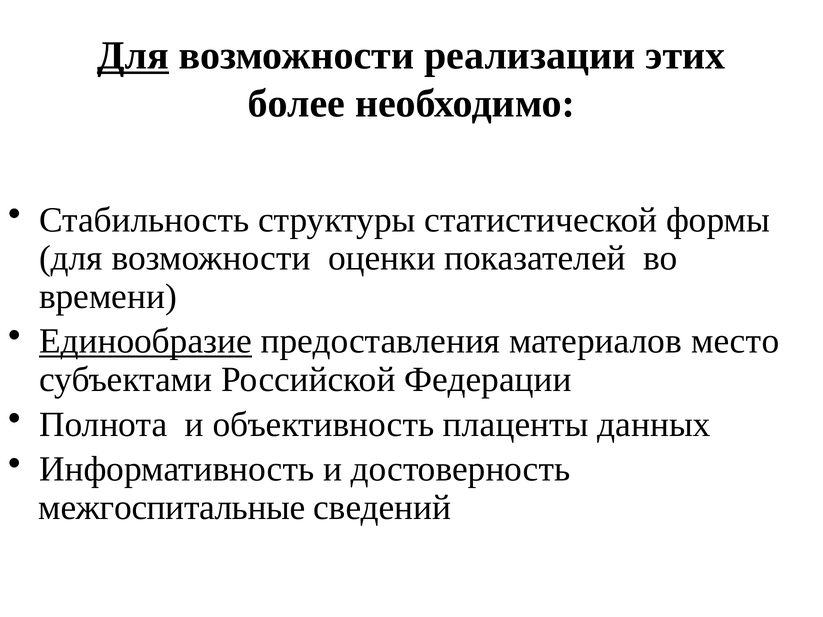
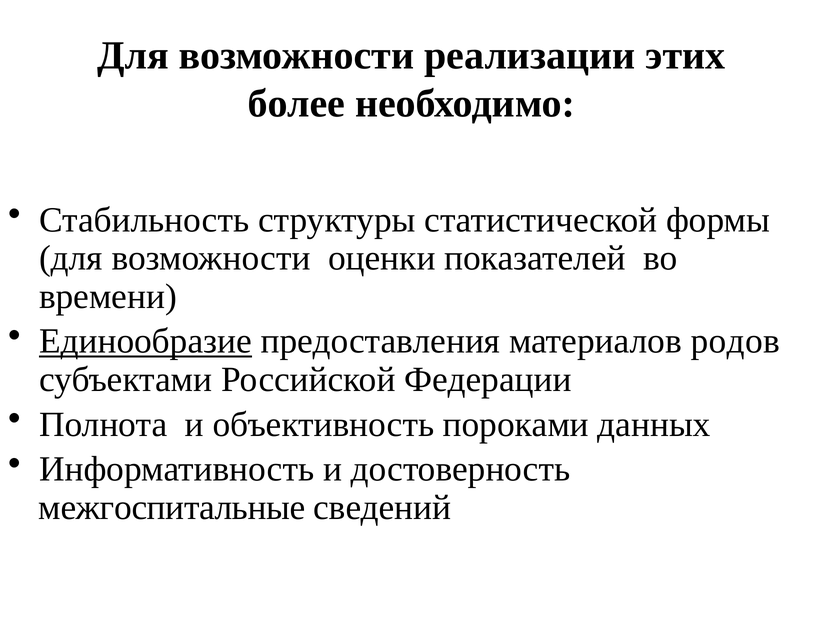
Для at (133, 56) underline: present -> none
место: место -> родов
плаценты: плаценты -> пороками
